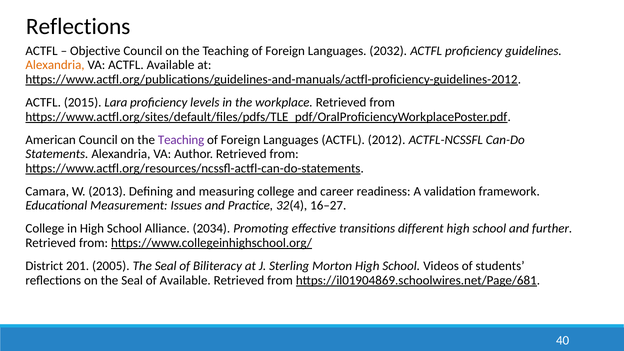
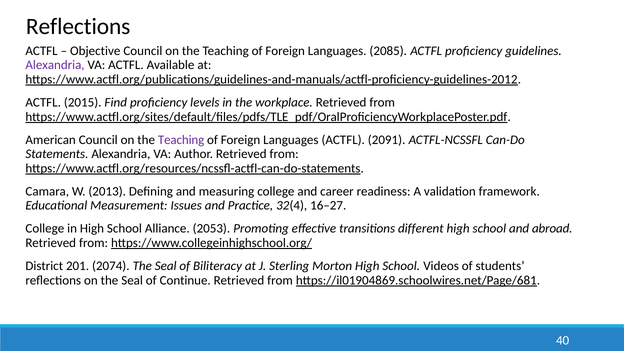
2032: 2032 -> 2085
Alexandria at (55, 65) colour: orange -> purple
Lara: Lara -> Find
2012: 2012 -> 2091
2034: 2034 -> 2053
further: further -> abroad
2005: 2005 -> 2074
of Available: Available -> Continue
